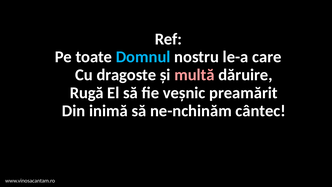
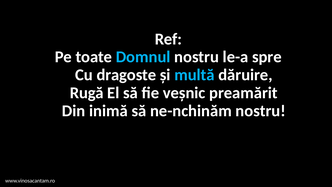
care: care -> spre
multă colour: pink -> light blue
ne-nchinăm cântec: cântec -> nostru
